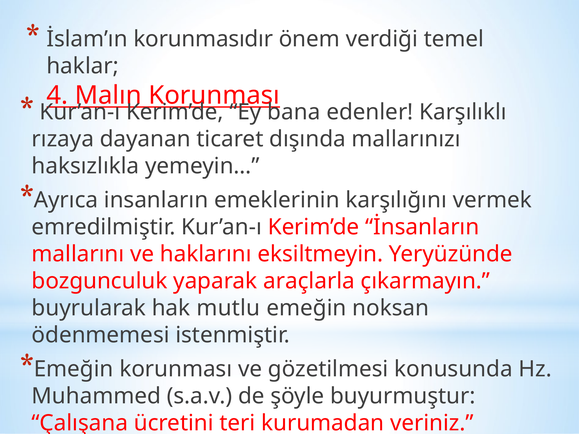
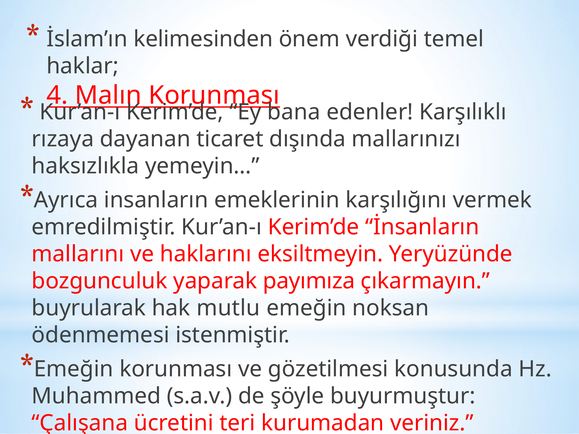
korunmasıdır: korunmasıdır -> kelimesinden
araçlarla: araçlarla -> payımıza
